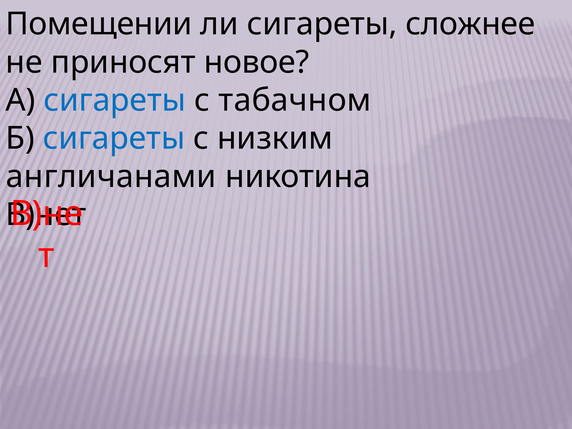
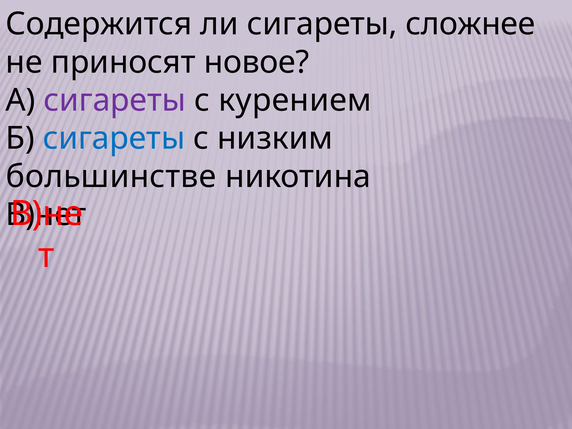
Помещении: Помещении -> Содержится
сигареты at (115, 100) colour: blue -> purple
табачном: табачном -> курением
англичанами: англичанами -> большинстве
